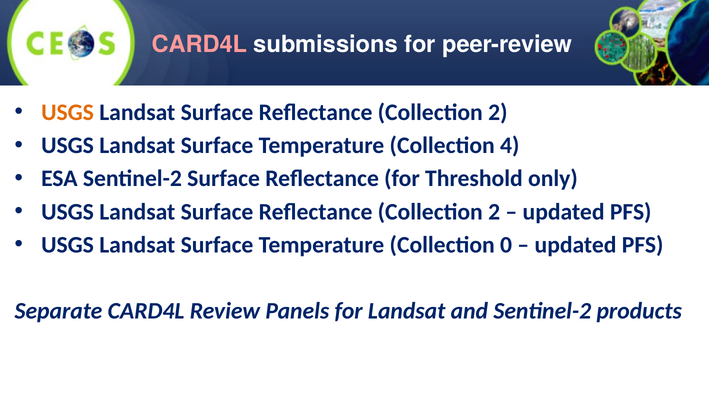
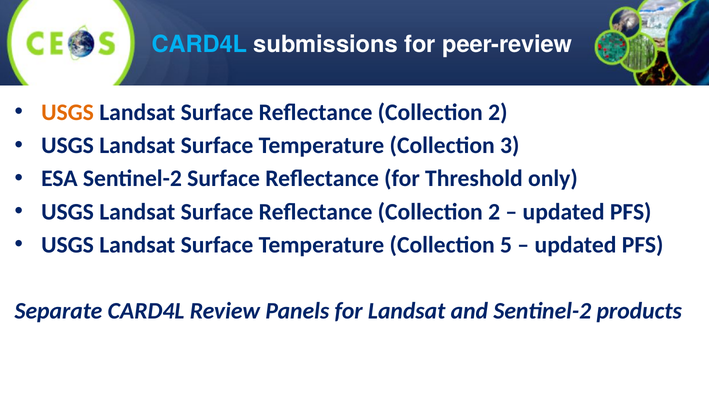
CARD4L at (199, 44) colour: pink -> light blue
4: 4 -> 3
0: 0 -> 5
